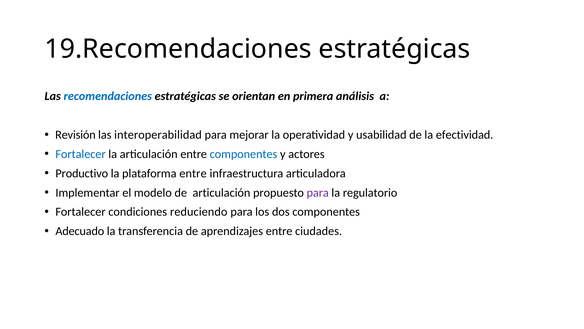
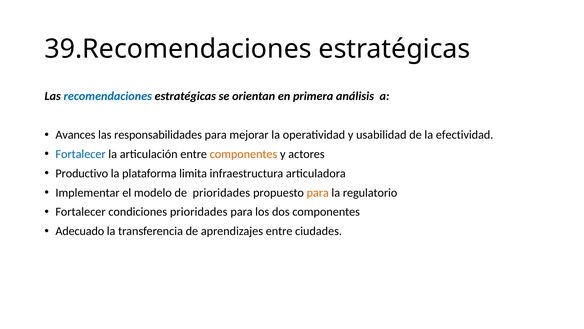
19.Recomendaciones: 19.Recomendaciones -> 39.Recomendaciones
Revisión: Revisión -> Avances
interoperabilidad: interoperabilidad -> responsabilidades
componentes at (244, 154) colour: blue -> orange
plataforma entre: entre -> limita
de articulación: articulación -> prioridades
para at (318, 192) colour: purple -> orange
condiciones reduciendo: reduciendo -> prioridades
